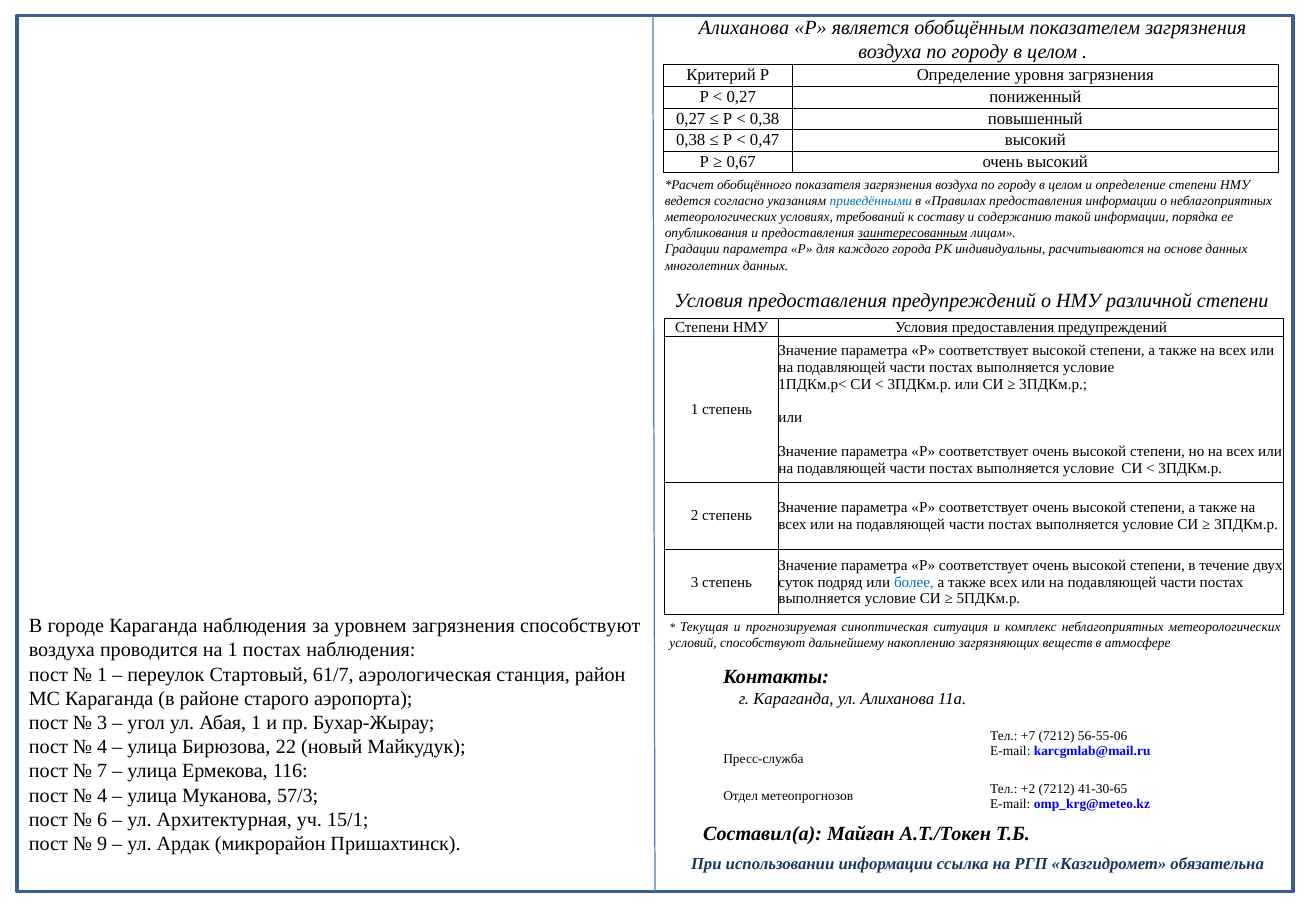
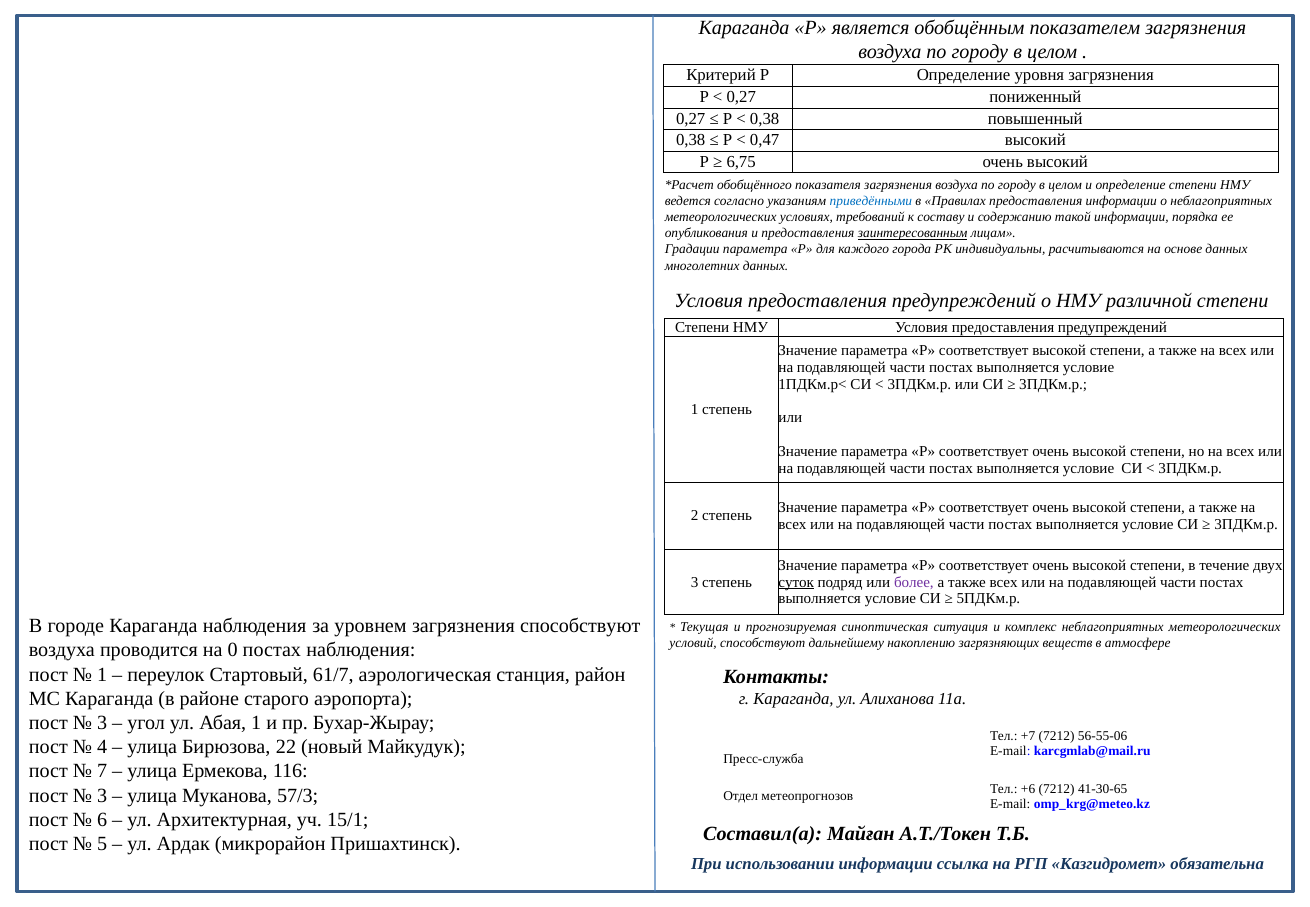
Алиханова at (744, 28): Алиханова -> Караганда
0,67: 0,67 -> 6,75
суток underline: none -> present
более colour: blue -> purple
на 1: 1 -> 0
+2: +2 -> +6
4 at (102, 795): 4 -> 3
9: 9 -> 5
